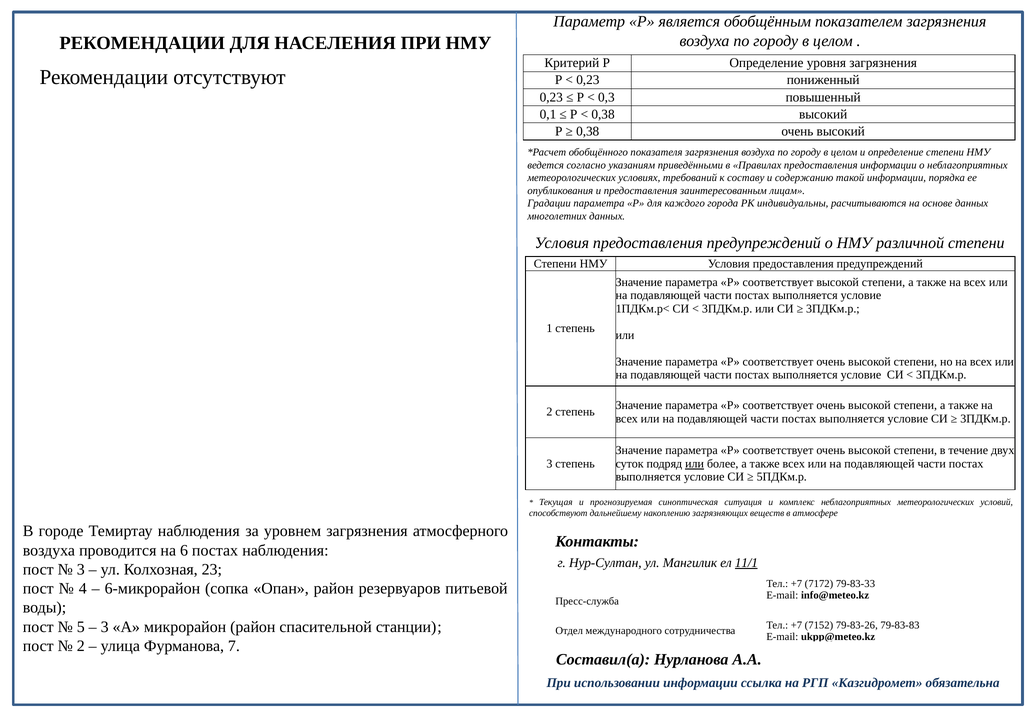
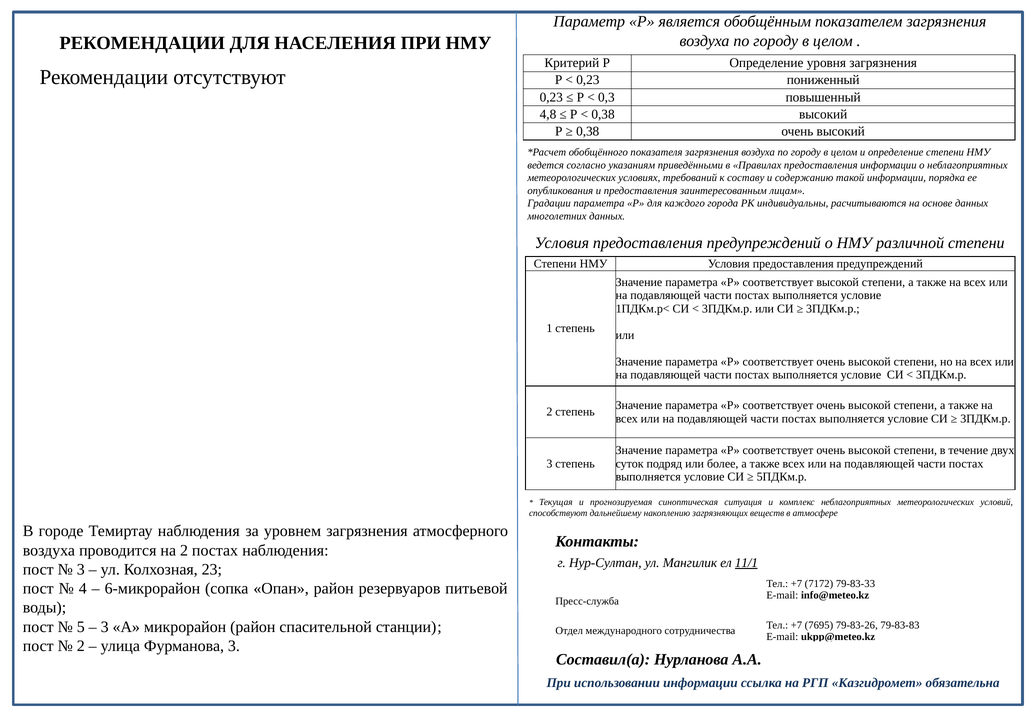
0,1: 0,1 -> 4,8
или at (695, 464) underline: present -> none
на 6: 6 -> 2
7152: 7152 -> 7695
Фурманова 7: 7 -> 3
